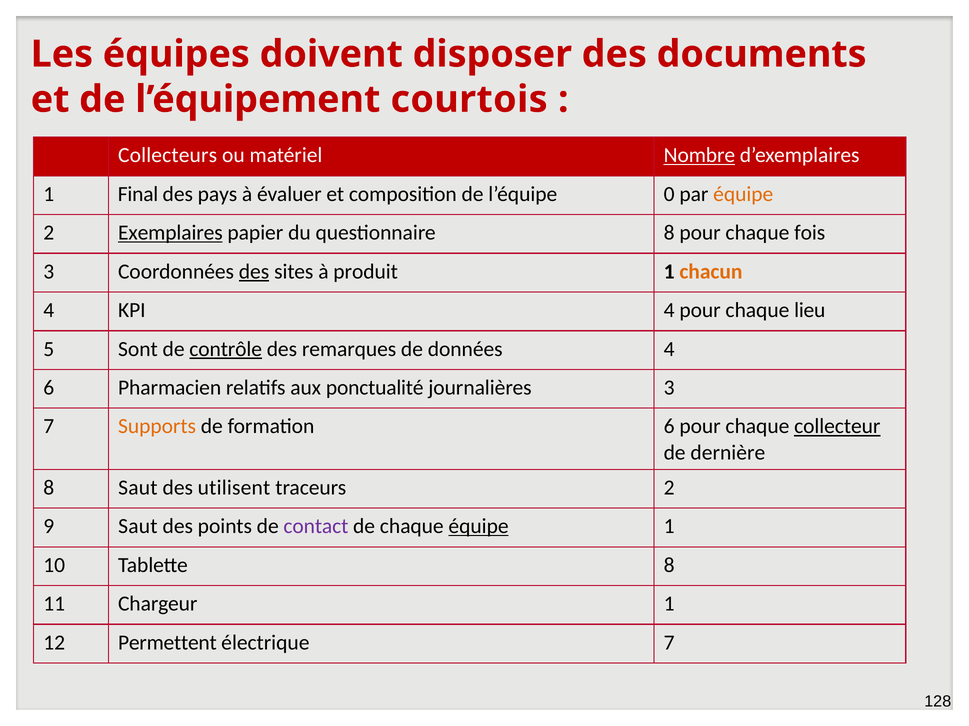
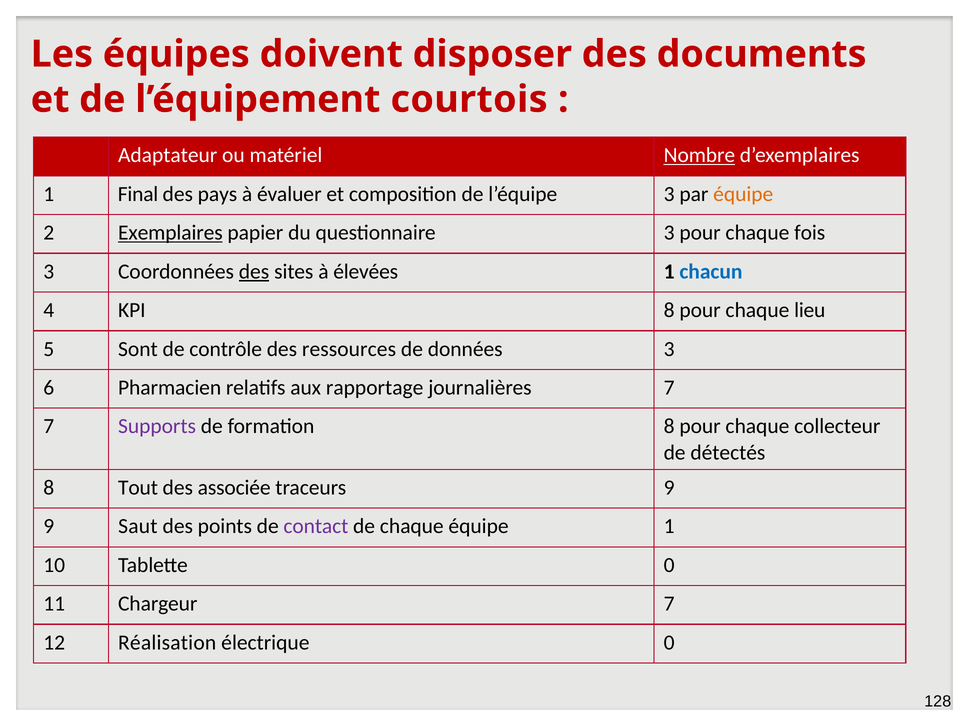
Collecteurs: Collecteurs -> Adaptateur
l’équipe 0: 0 -> 3
questionnaire 8: 8 -> 3
produit: produit -> élevées
chacun colour: orange -> blue
KPI 4: 4 -> 8
contrôle underline: present -> none
remarques: remarques -> ressources
données 4: 4 -> 3
ponctualité: ponctualité -> rapportage
journalières 3: 3 -> 7
Supports colour: orange -> purple
formation 6: 6 -> 8
collecteur underline: present -> none
dernière: dernière -> détectés
8 Saut: Saut -> Tout
utilisent: utilisent -> associée
traceurs 2: 2 -> 9
équipe at (479, 527) underline: present -> none
Tablette 8: 8 -> 0
Chargeur 1: 1 -> 7
Permettent: Permettent -> Réalisation
électrique 7: 7 -> 0
